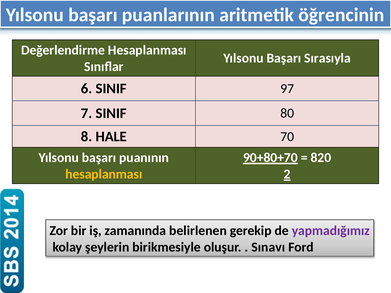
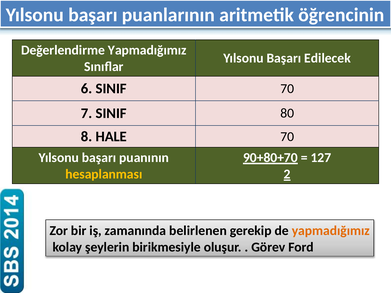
Değerlendirme Hesaplanması: Hesaplanması -> Yapmadığımız
Sırasıyla: Sırasıyla -> Edilecek
SINIF 97: 97 -> 70
820: 820 -> 127
yapmadığımız at (331, 231) colour: purple -> orange
Sınavı: Sınavı -> Görev
